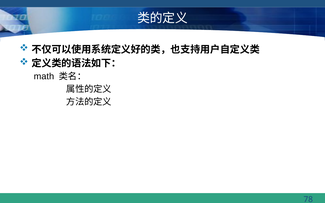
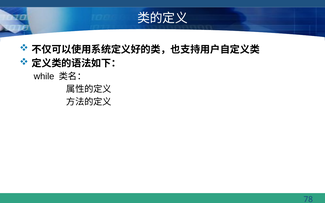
math: math -> while
